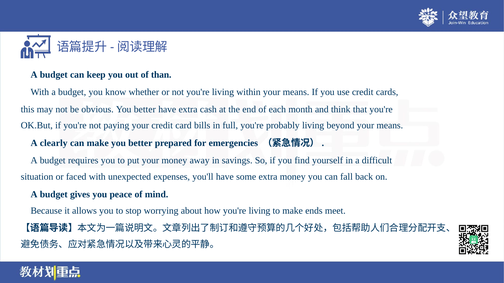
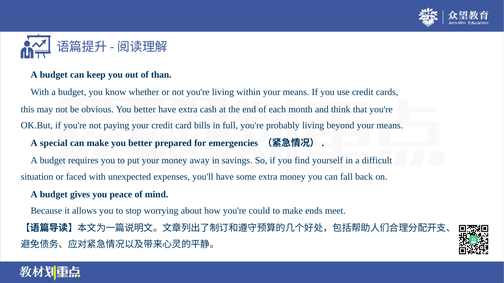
clearly: clearly -> special
how you're living: living -> could
